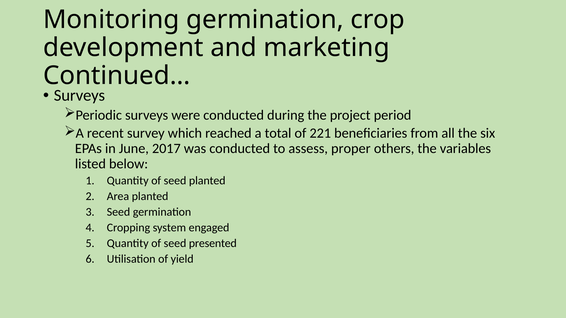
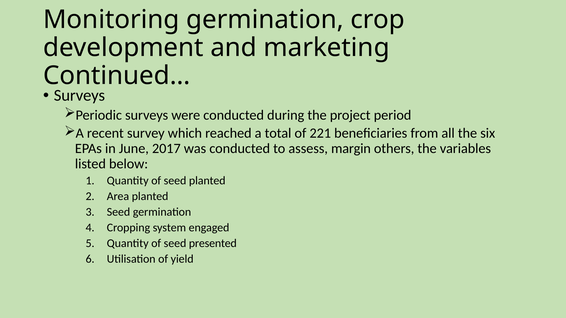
proper: proper -> margin
